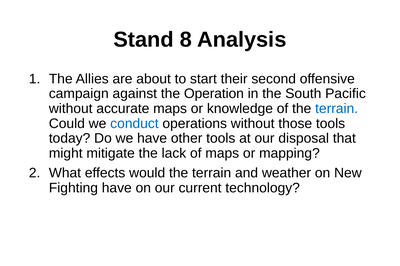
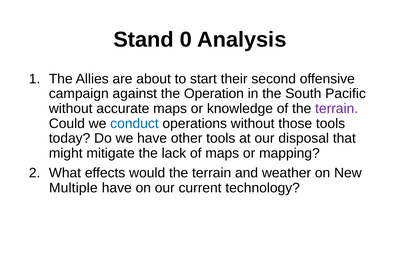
8: 8 -> 0
terrain at (337, 109) colour: blue -> purple
Fighting: Fighting -> Multiple
